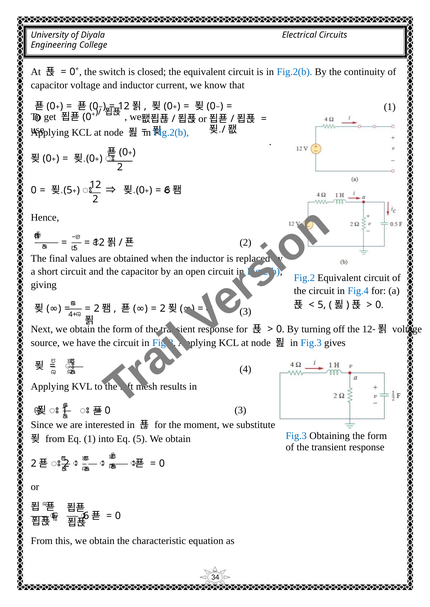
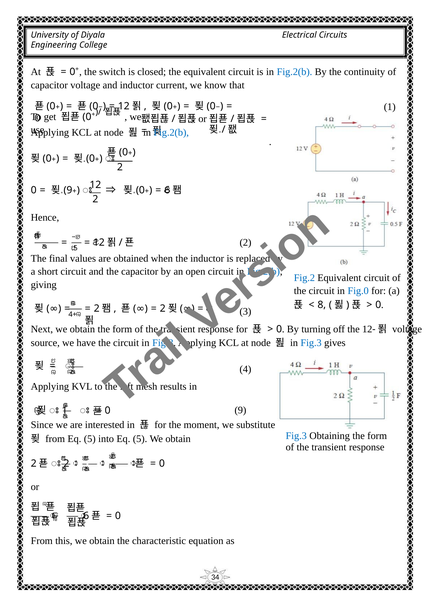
5 at (68, 190): 5 -> 9
Fig.4: Fig.4 -> Fig.0
5 at (322, 305): 5 -> 8
3 at (240, 411): 3 -> 9
from Eq 1: 1 -> 5
